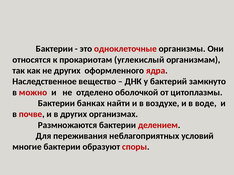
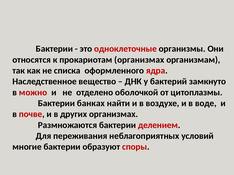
прокариотам углекислый: углекислый -> организмах
не других: других -> списка
